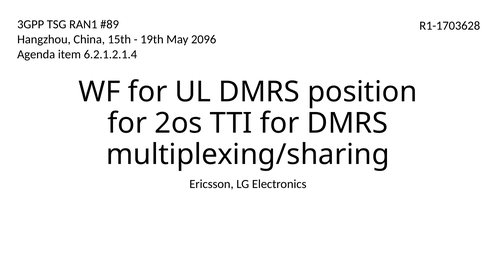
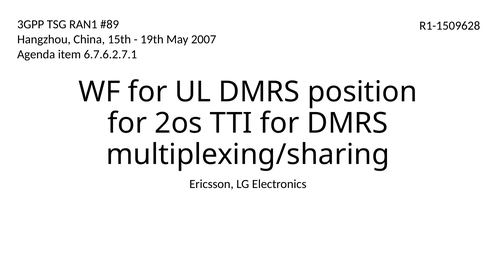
R1-1703628: R1-1703628 -> R1-1509628
2096: 2096 -> 2007
6.2.1.2.1.4: 6.2.1.2.1.4 -> 6.7.6.2.7.1
